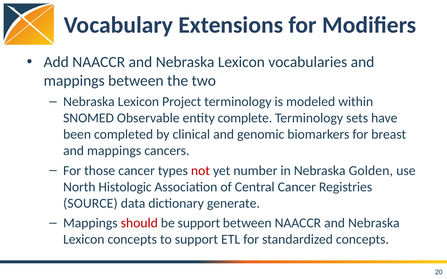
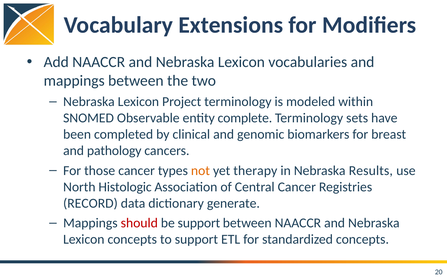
mappings at (114, 151): mappings -> pathology
not colour: red -> orange
number: number -> therapy
Golden: Golden -> Results
SOURCE: SOURCE -> RECORD
